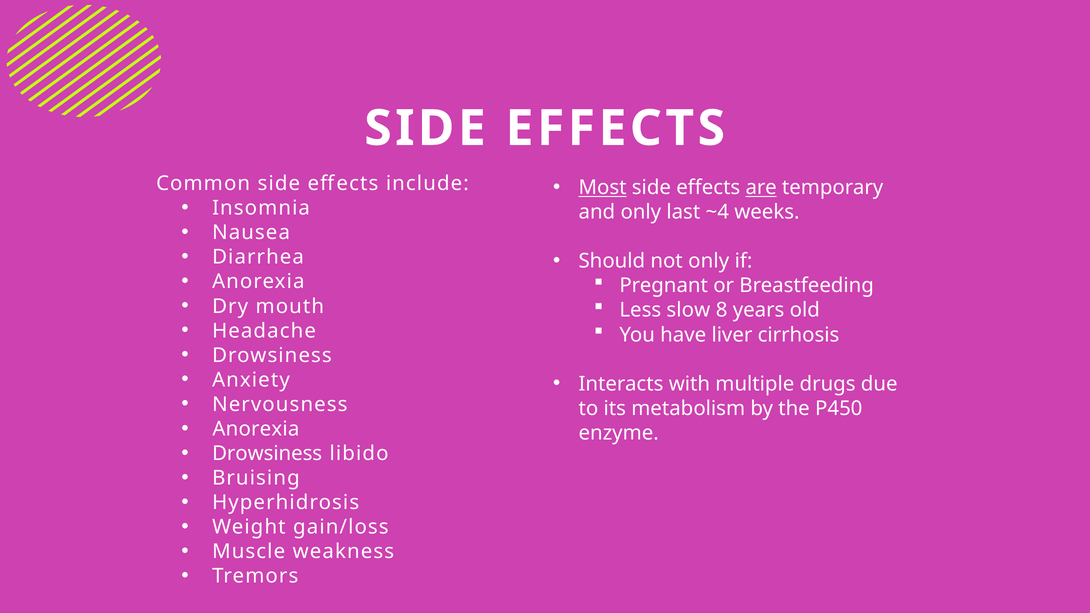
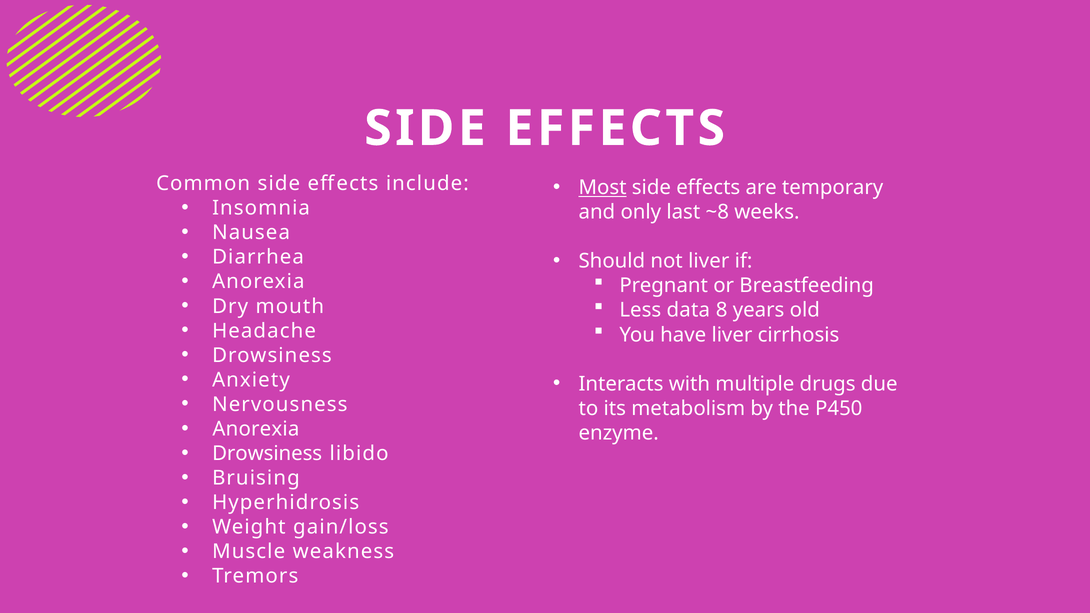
are underline: present -> none
~4: ~4 -> ~8
not only: only -> liver
slow: slow -> data
